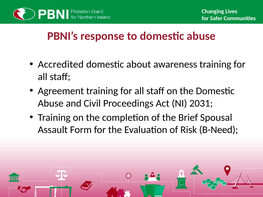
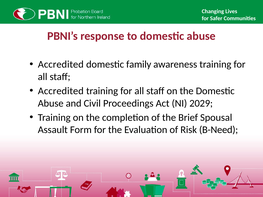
about: about -> family
Agreement at (61, 91): Agreement -> Accredited
2031: 2031 -> 2029
